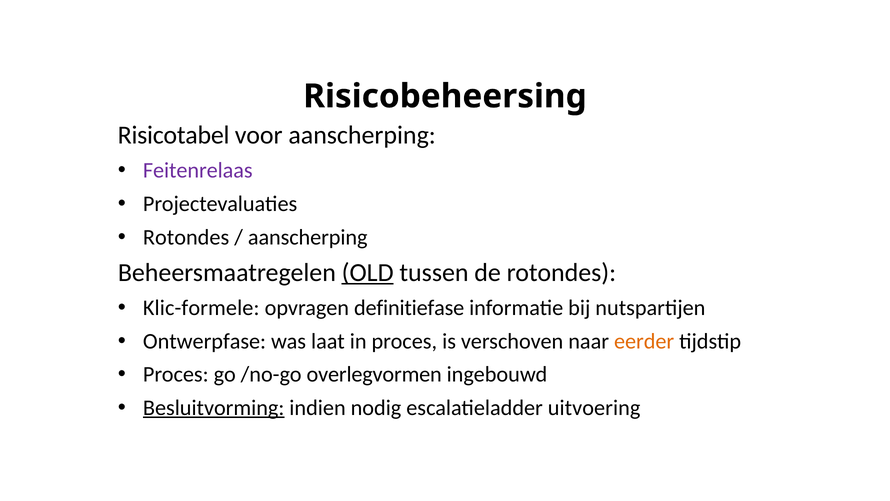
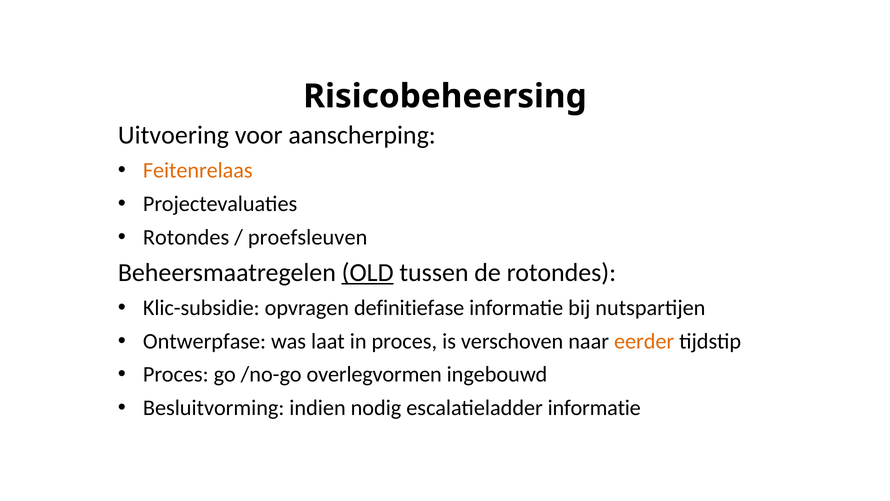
Risicotabel: Risicotabel -> Uitvoering
Feitenrelaas colour: purple -> orange
aanscherping at (308, 237): aanscherping -> proefsleuven
Klic-formele: Klic-formele -> Klic-subsidie
Besluitvorming underline: present -> none
escalatieladder uitvoering: uitvoering -> informatie
